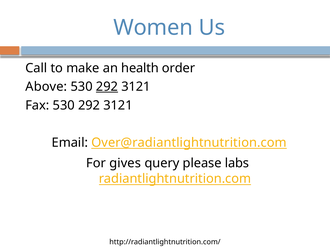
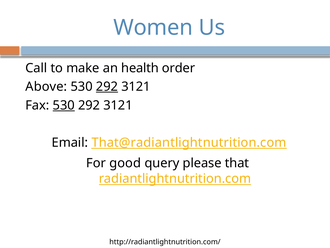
530 at (64, 105) underline: none -> present
Over@radiantlightnutrition.com: Over@radiantlightnutrition.com -> That@radiantlightnutrition.com
gives: gives -> good
labs: labs -> that
